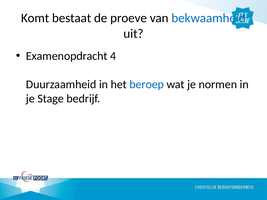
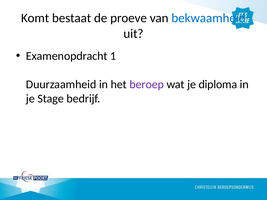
4: 4 -> 1
beroep colour: blue -> purple
normen: normen -> diploma
